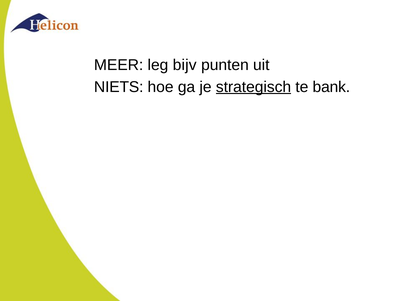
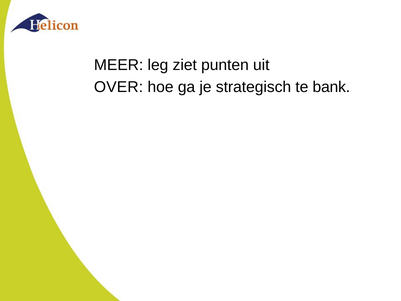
bijv: bijv -> ziet
NIETS: NIETS -> OVER
strategisch underline: present -> none
